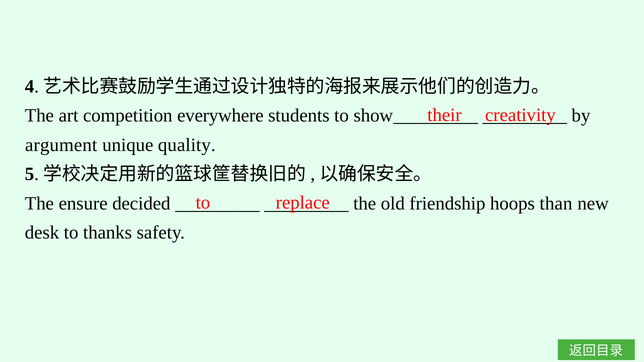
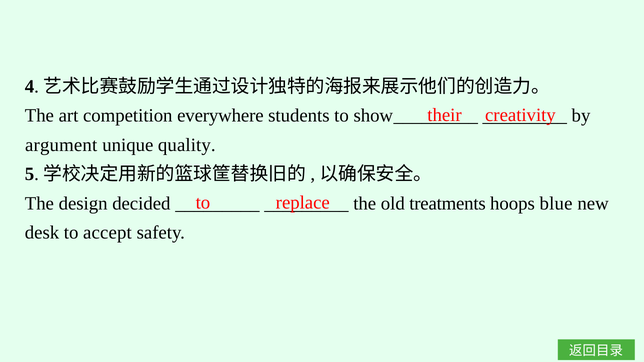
ensure: ensure -> design
friendship: friendship -> treatments
than: than -> blue
thanks: thanks -> accept
